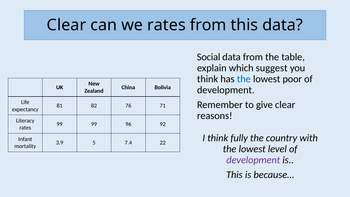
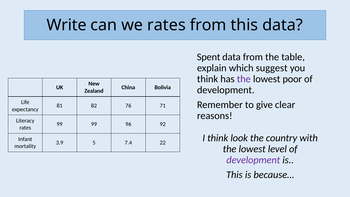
Clear at (66, 25): Clear -> Write
Social: Social -> Spent
the at (244, 79) colour: blue -> purple
fully: fully -> look
